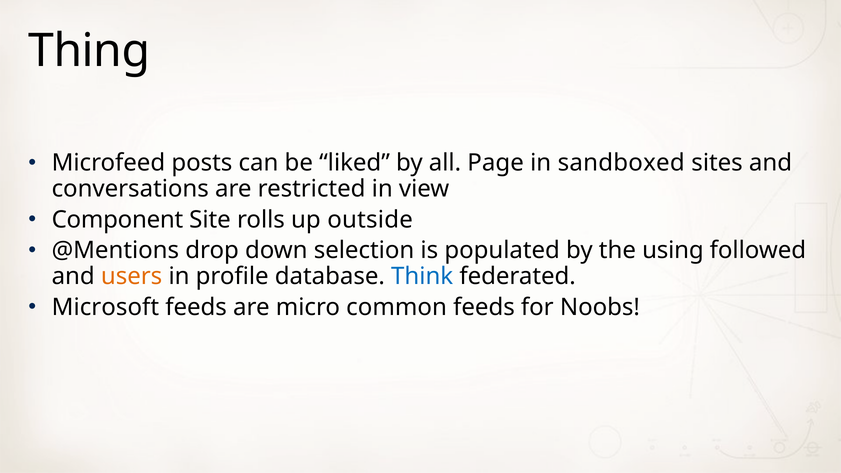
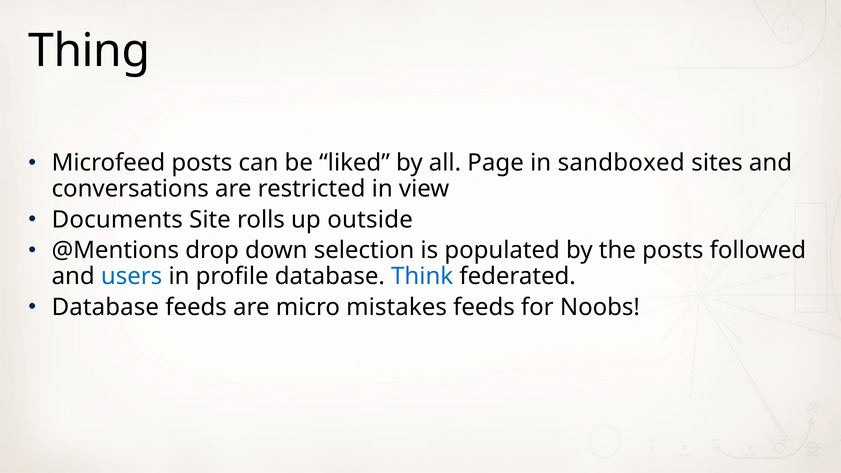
Component: Component -> Documents
the using: using -> posts
users colour: orange -> blue
Microsoft at (105, 307): Microsoft -> Database
common: common -> mistakes
